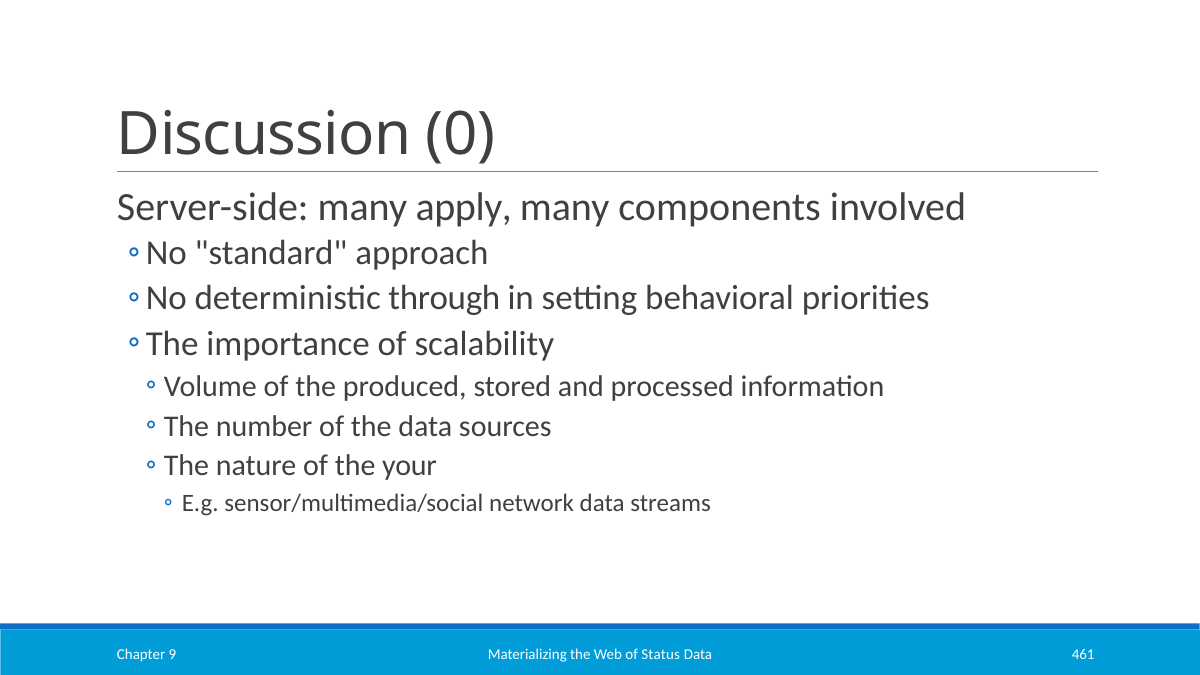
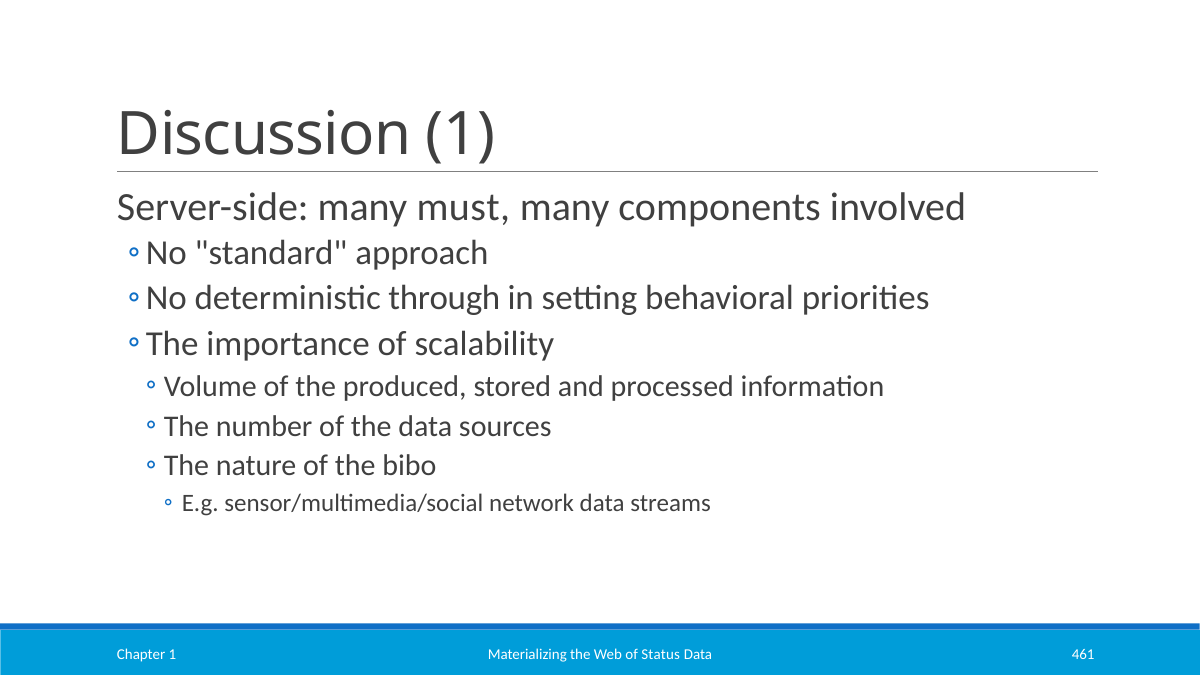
Discussion 0: 0 -> 1
apply: apply -> must
your: your -> bibo
Chapter 9: 9 -> 1
